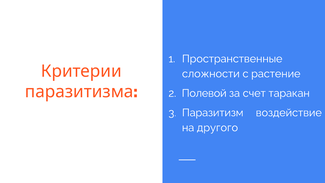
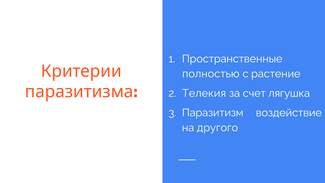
сложности: сложности -> полностью
Полевой: Полевой -> Телекия
таракан: таракан -> лягушка
